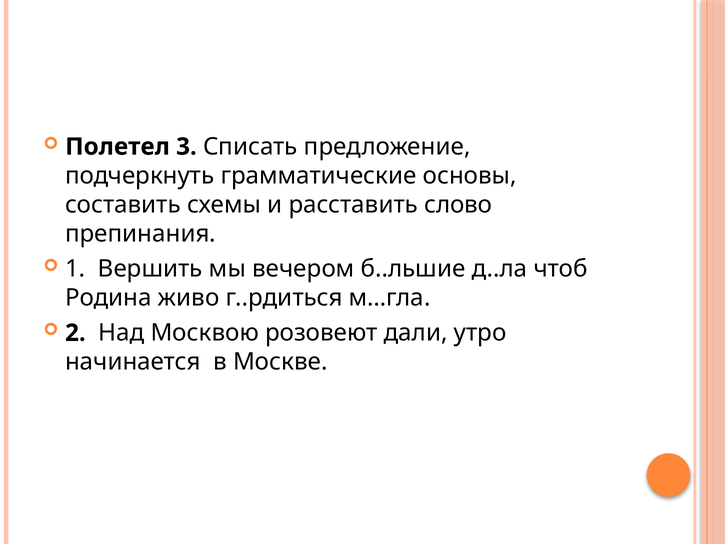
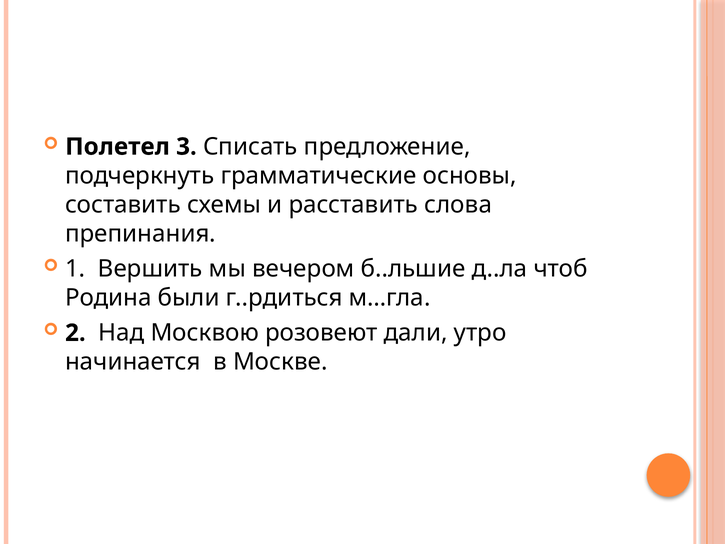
слово: слово -> слова
живо: живо -> были
